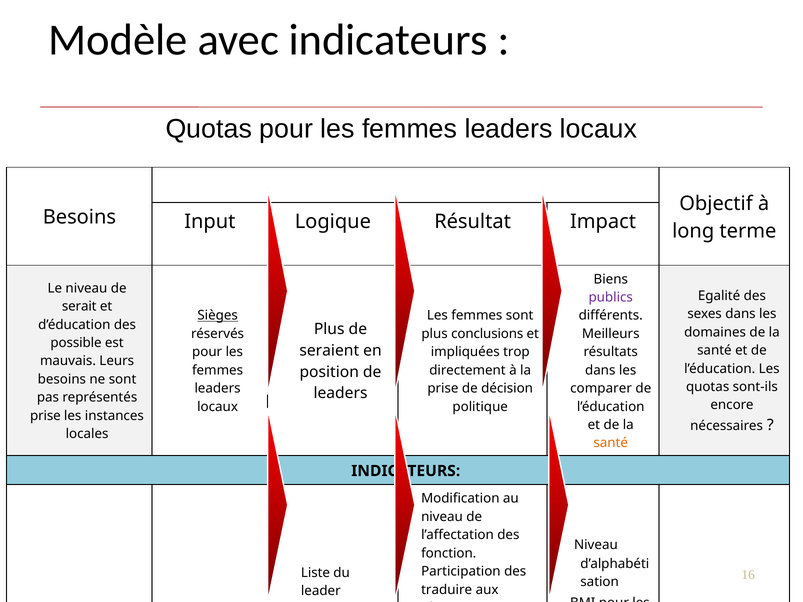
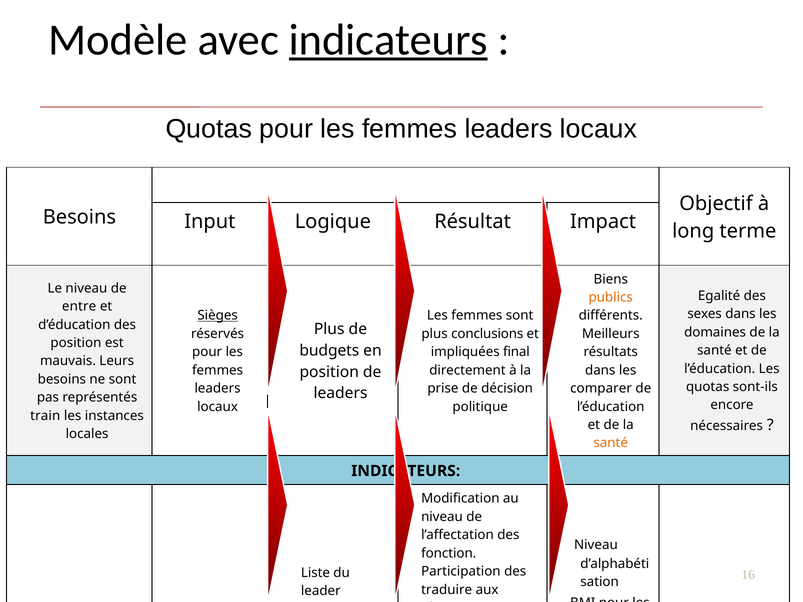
indicateurs at (388, 40) underline: none -> present
publics colour: purple -> orange
serait: serait -> entre
possible at (76, 343): possible -> position
seraient: seraient -> budgets
trop: trop -> final
prise at (45, 416): prise -> train
